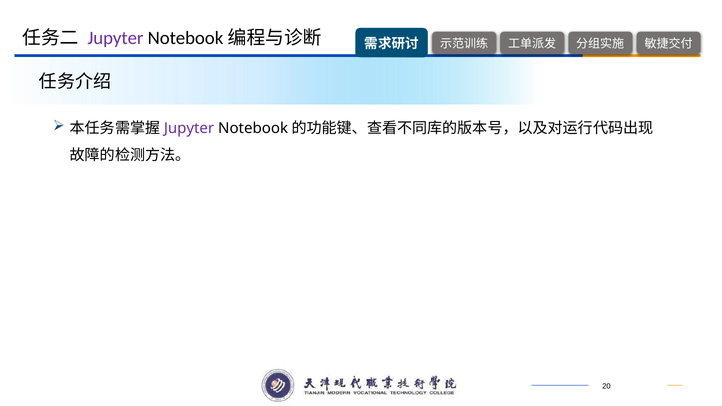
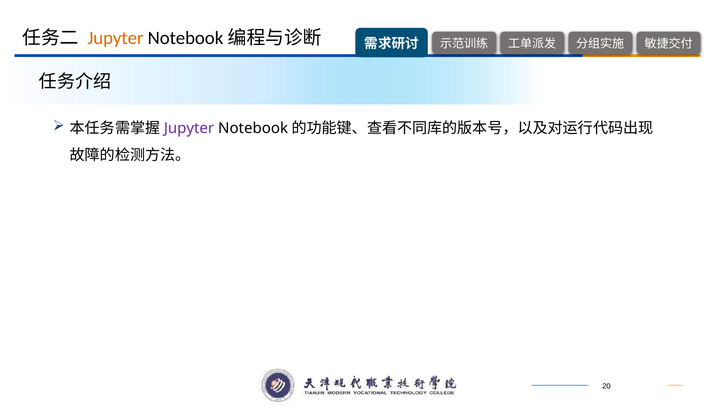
Jupyter at (115, 38) colour: purple -> orange
